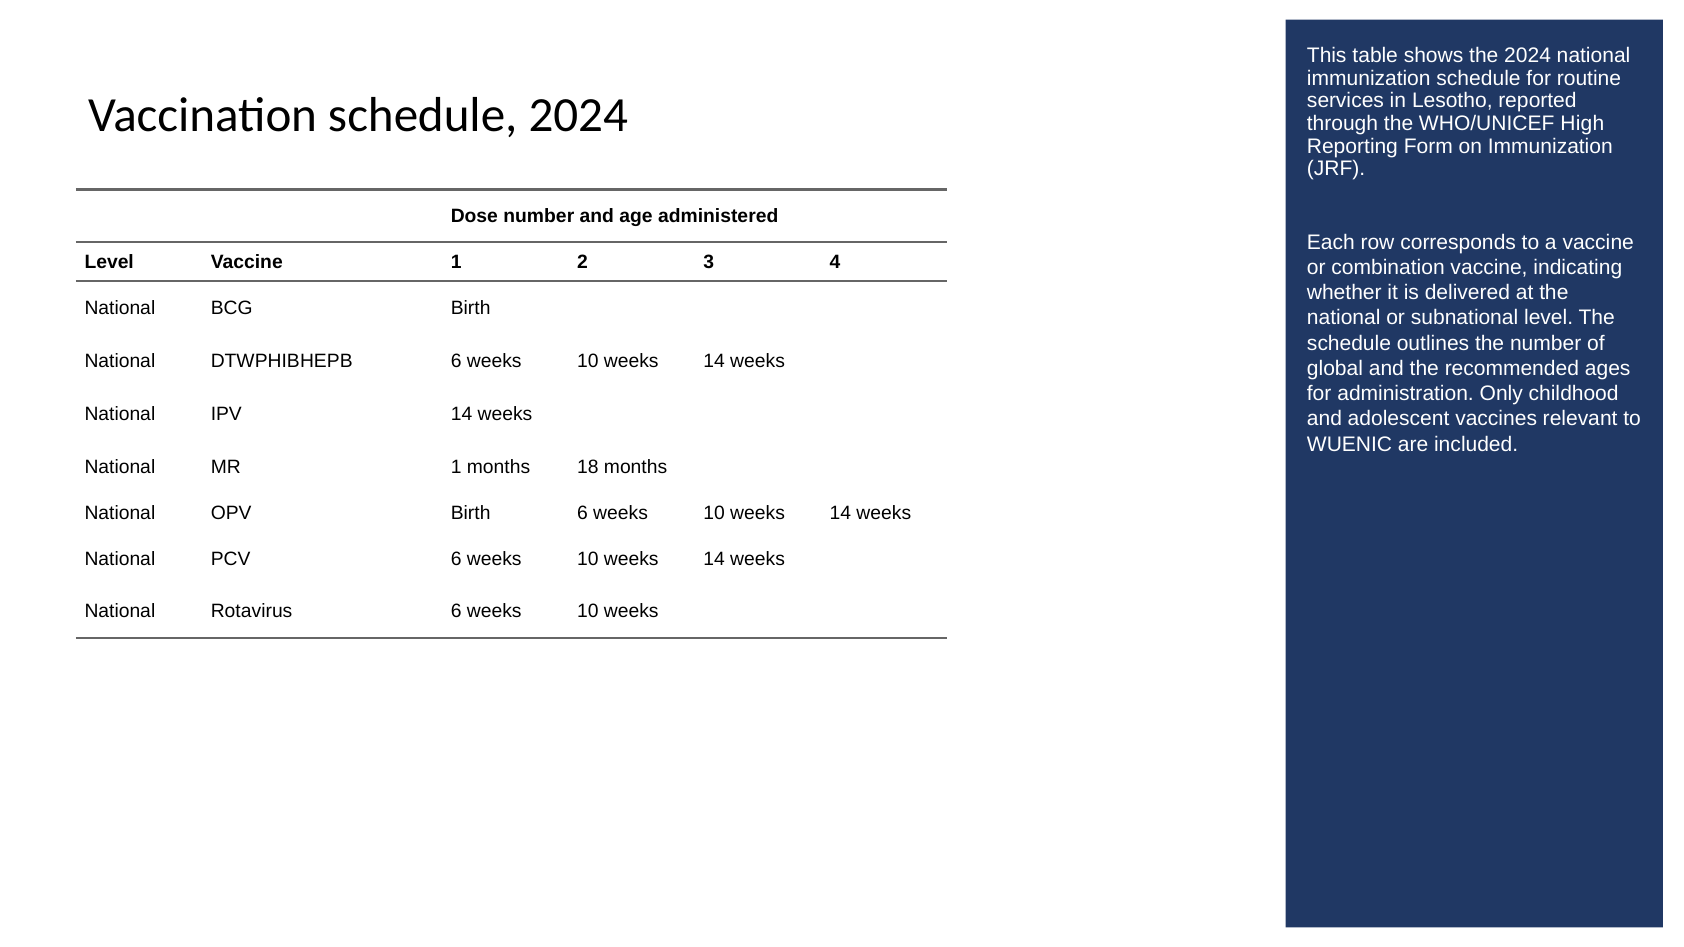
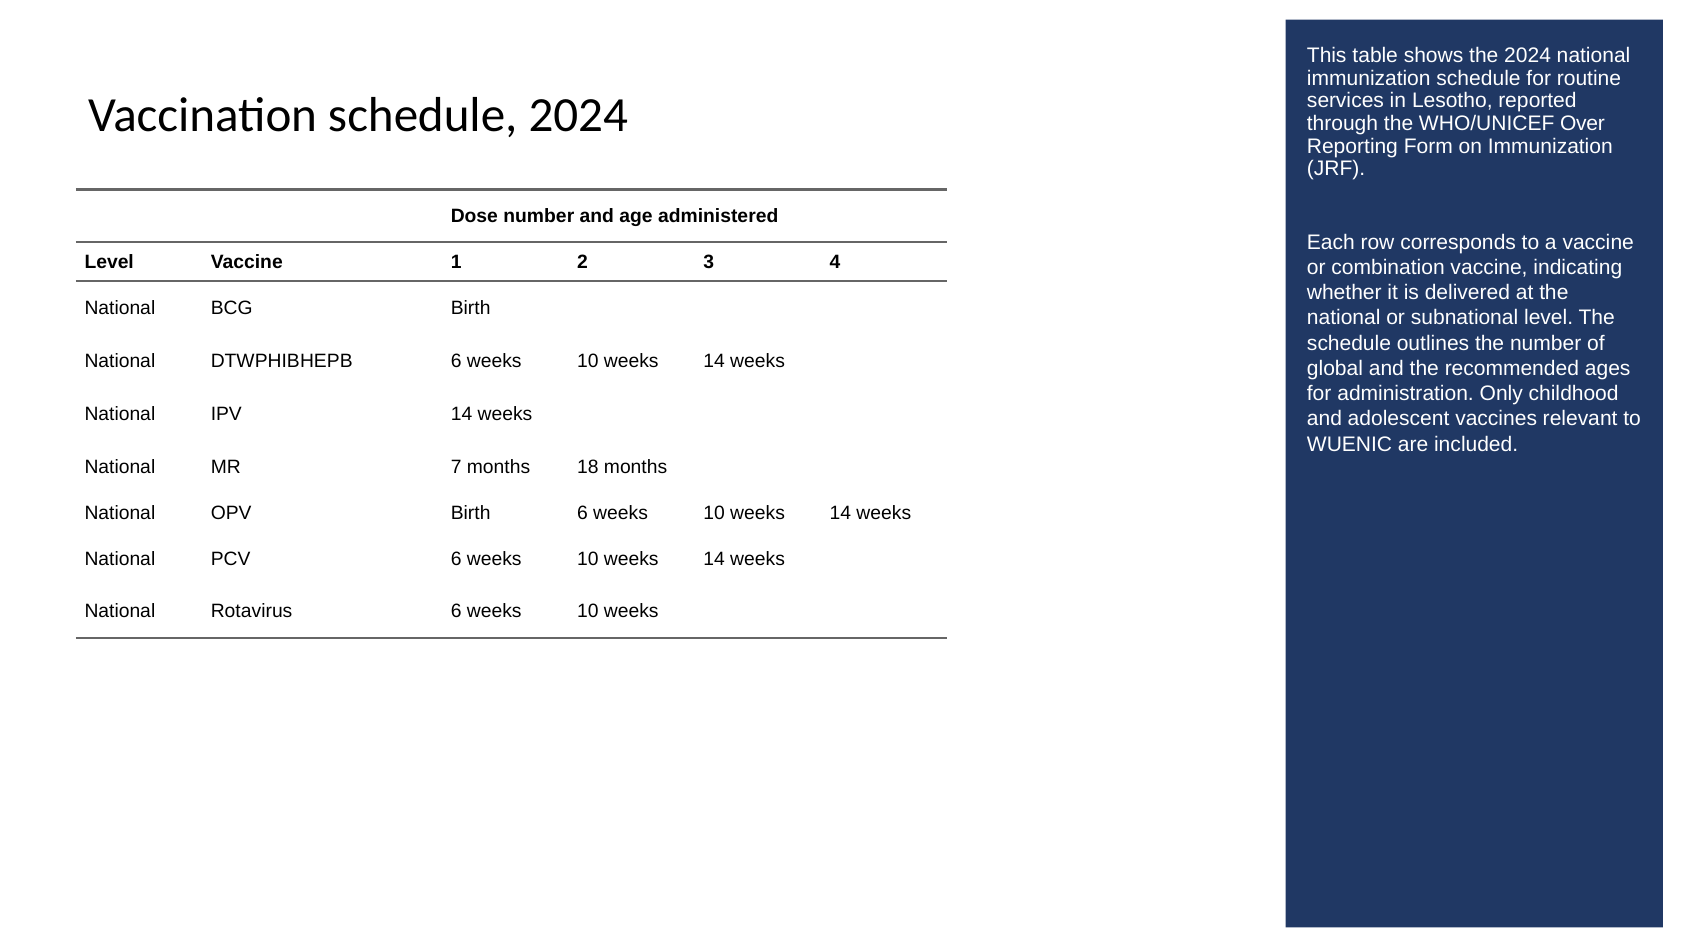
High: High -> Over
MR 1: 1 -> 7
